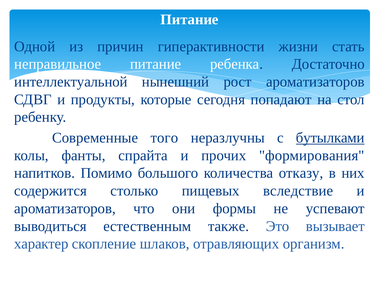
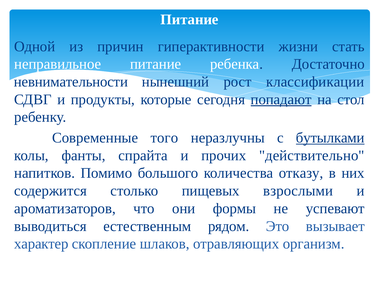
интеллектуальной: интеллектуальной -> невнимательности
рост ароматизаторов: ароматизаторов -> классификации
попадают underline: none -> present
формирования: формирования -> действительно
вследствие: вследствие -> взрослыми
также: также -> рядом
